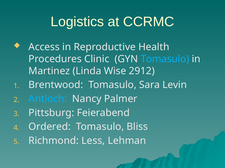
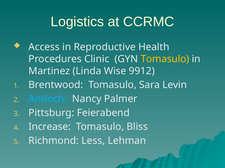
Tomasulo at (165, 59) colour: light blue -> yellow
2912: 2912 -> 9912
Ordered: Ordered -> Increase
